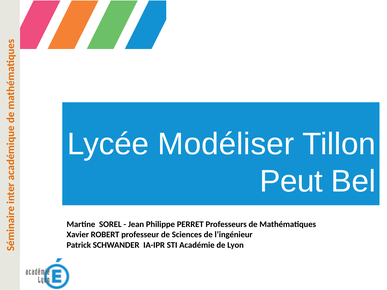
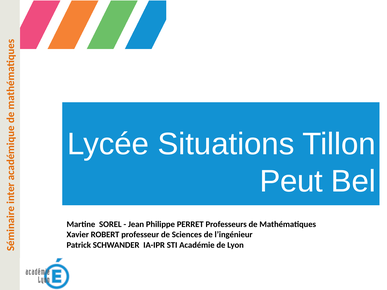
Modéliser: Modéliser -> Situations
